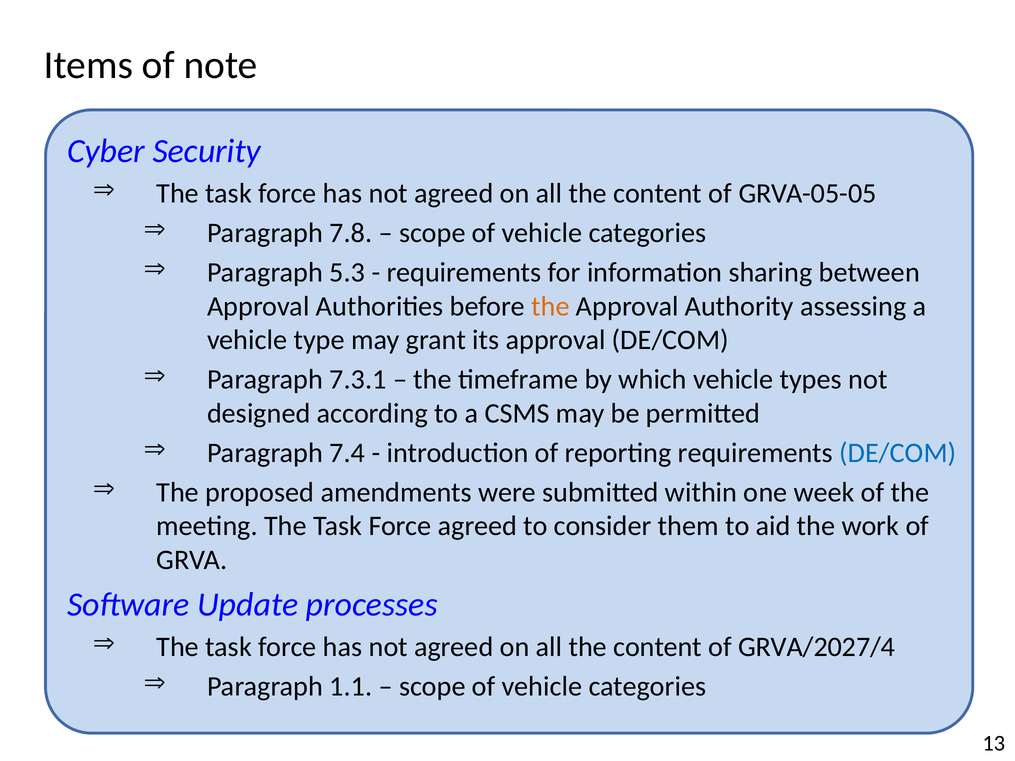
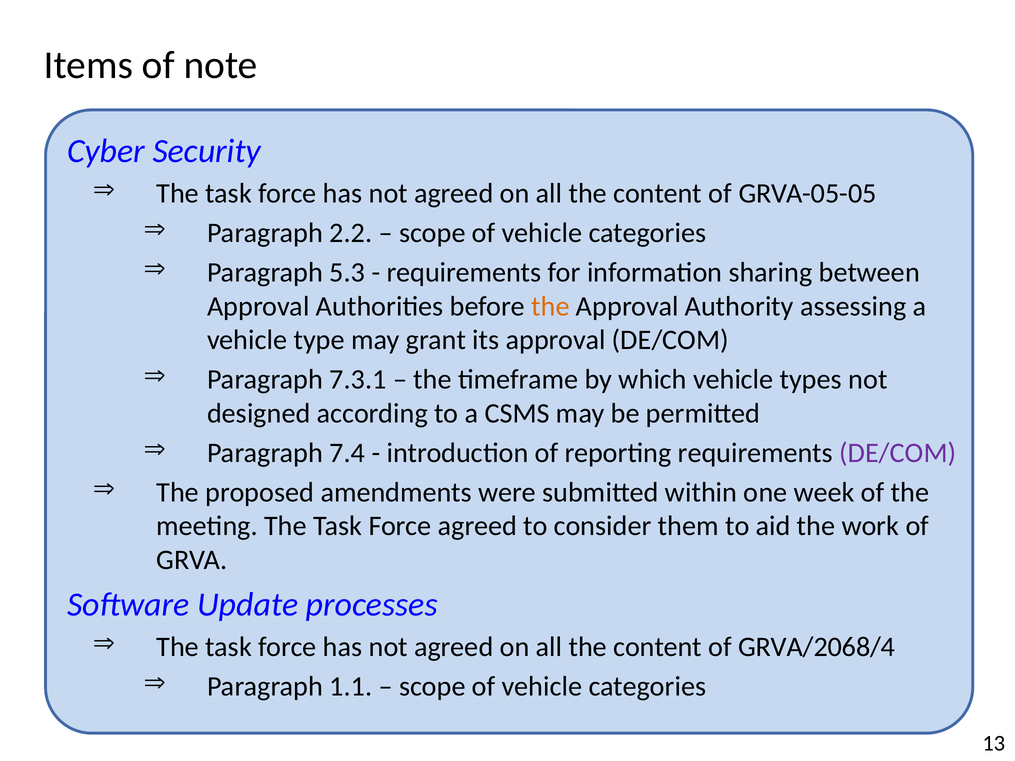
7.8: 7.8 -> 2.2
DE/COM at (898, 453) colour: blue -> purple
GRVA/2027/4: GRVA/2027/4 -> GRVA/2068/4
